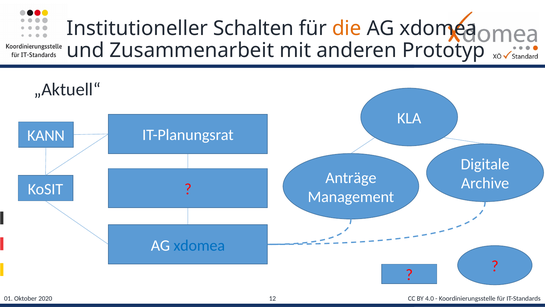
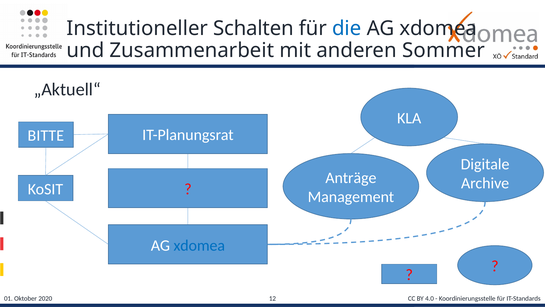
die colour: orange -> blue
Prototyp: Prototyp -> Sommer
KANN: KANN -> BITTE
